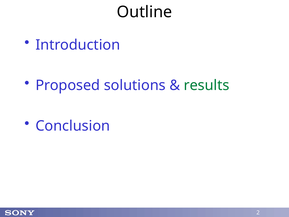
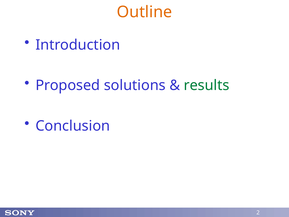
Outline colour: black -> orange
